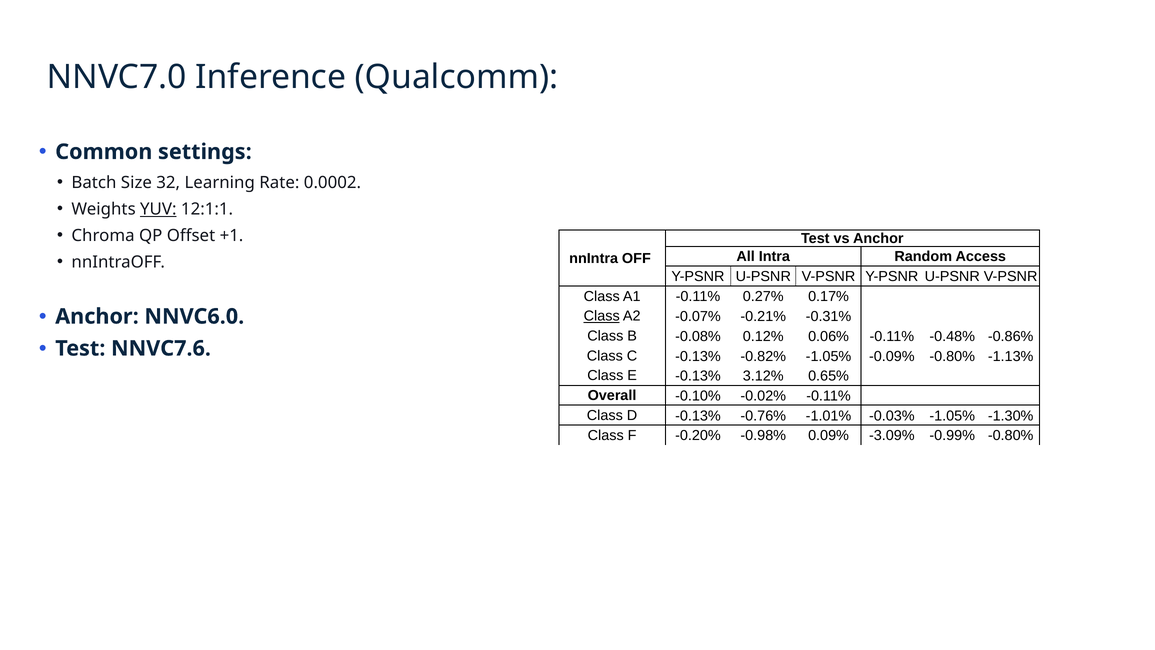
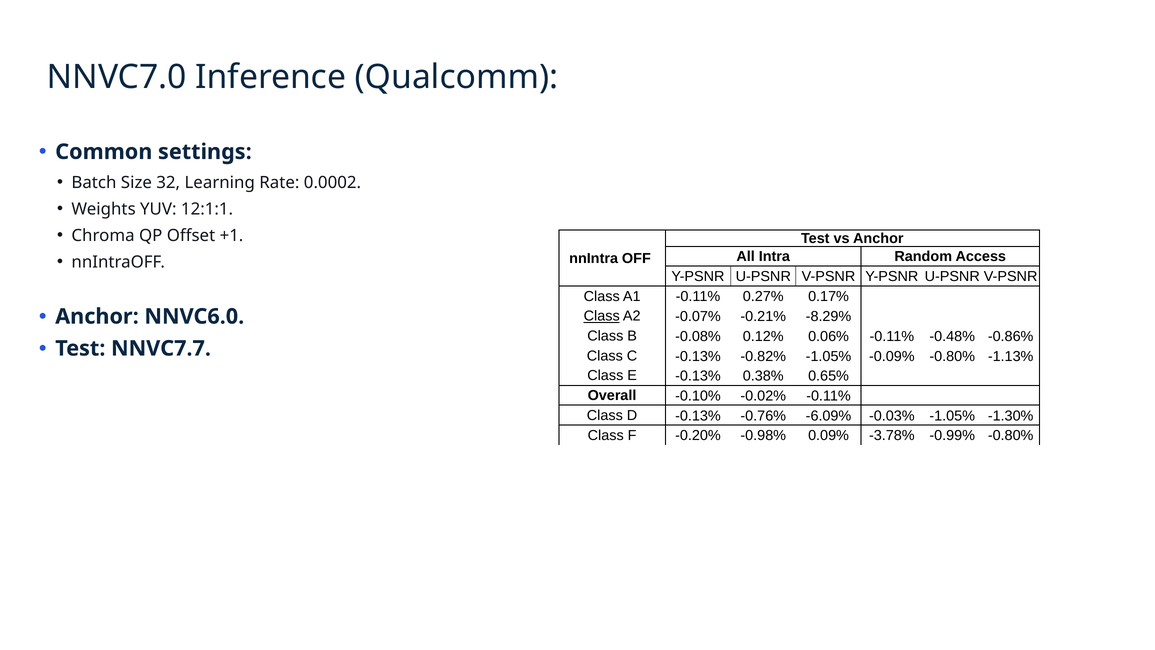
YUV underline: present -> none
-0.31%: -0.31% -> -8.29%
NNVC7.6: NNVC7.6 -> NNVC7.7
3.12%: 3.12% -> 0.38%
-1.01%: -1.01% -> -6.09%
-3.09%: -3.09% -> -3.78%
